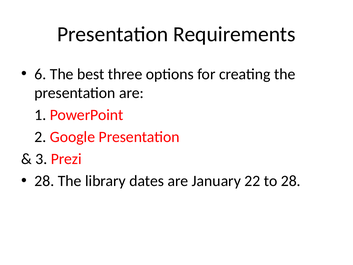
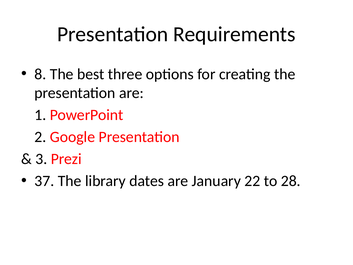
6: 6 -> 8
28 at (44, 181): 28 -> 37
